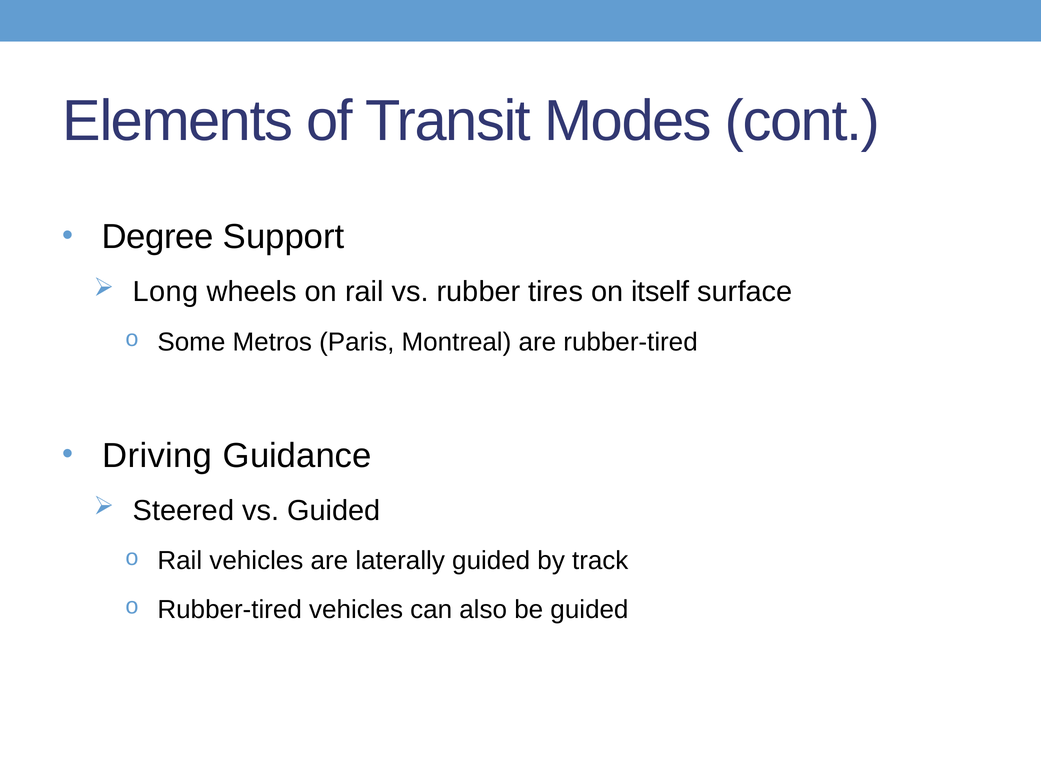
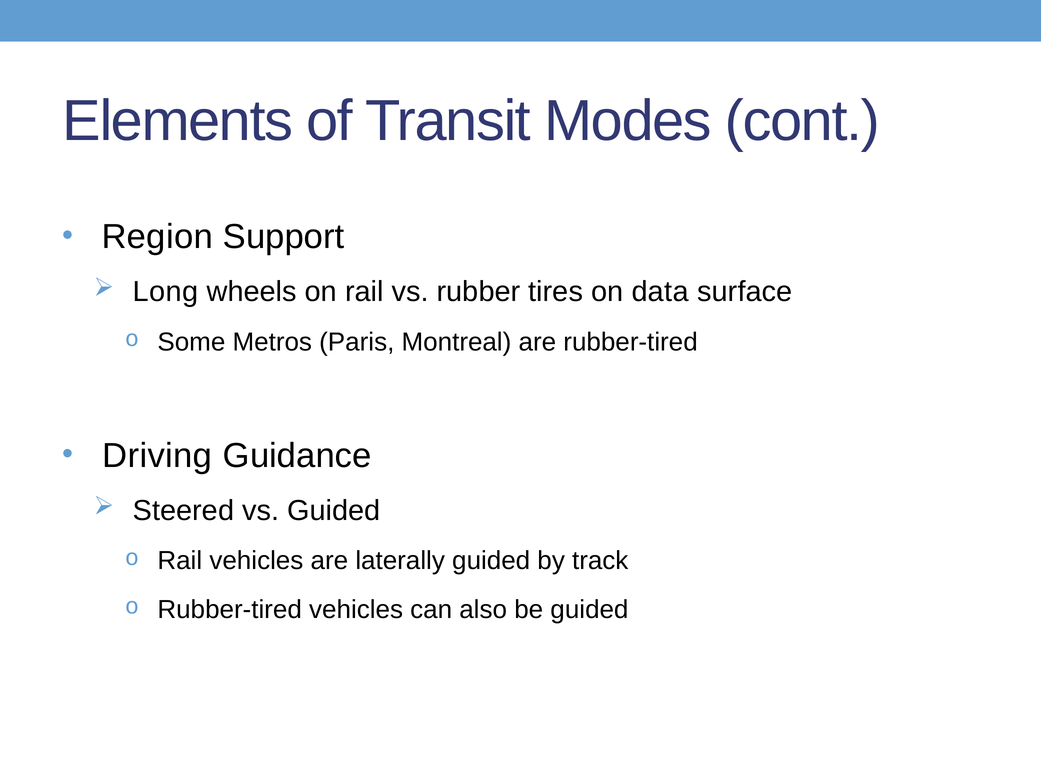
Degree: Degree -> Region
itself: itself -> data
